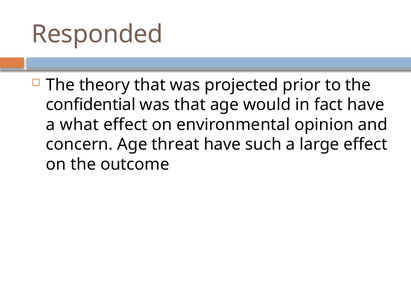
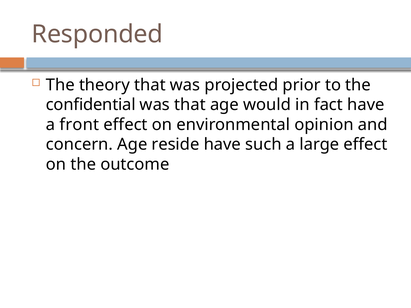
what: what -> front
threat: threat -> reside
